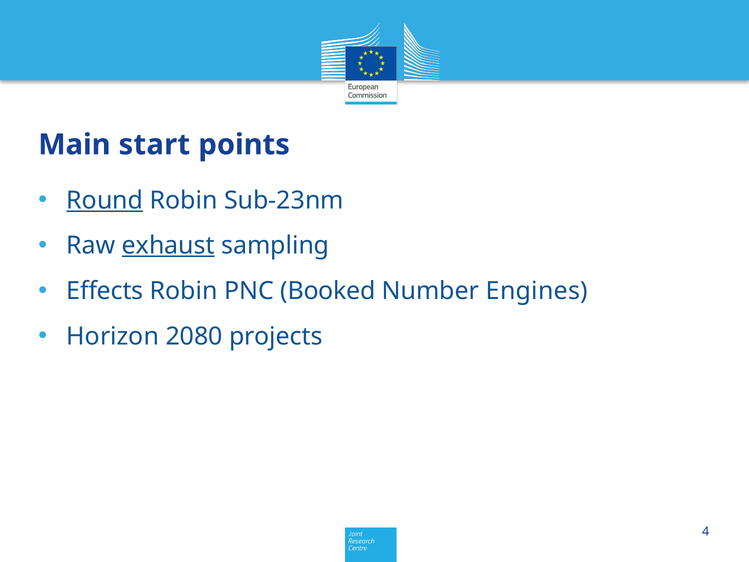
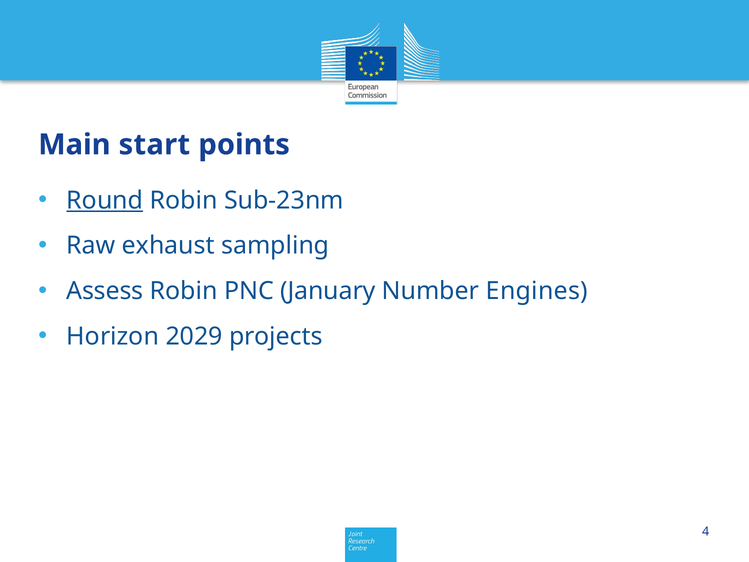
exhaust underline: present -> none
Effects: Effects -> Assess
Booked: Booked -> January
2080: 2080 -> 2029
